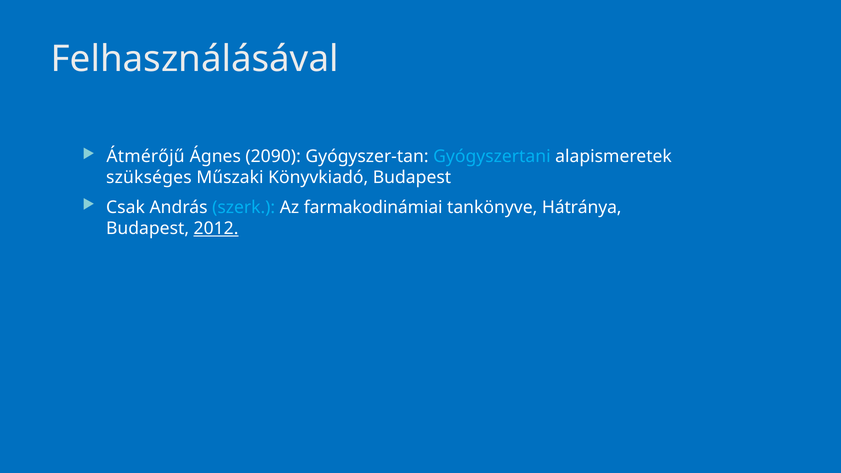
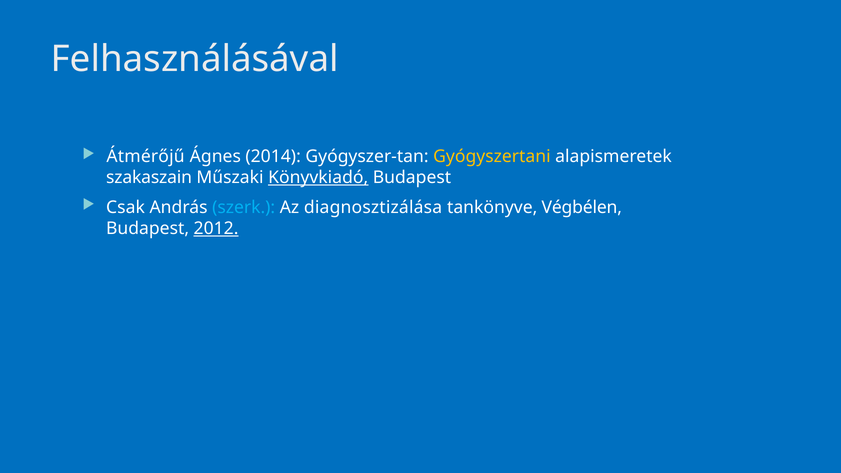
2090: 2090 -> 2014
Gyógyszertani colour: light blue -> yellow
szükséges: szükséges -> szakaszain
Könyvkiadó underline: none -> present
farmakodinámiai: farmakodinámiai -> diagnosztizálása
Hátránya: Hátránya -> Végbélen
